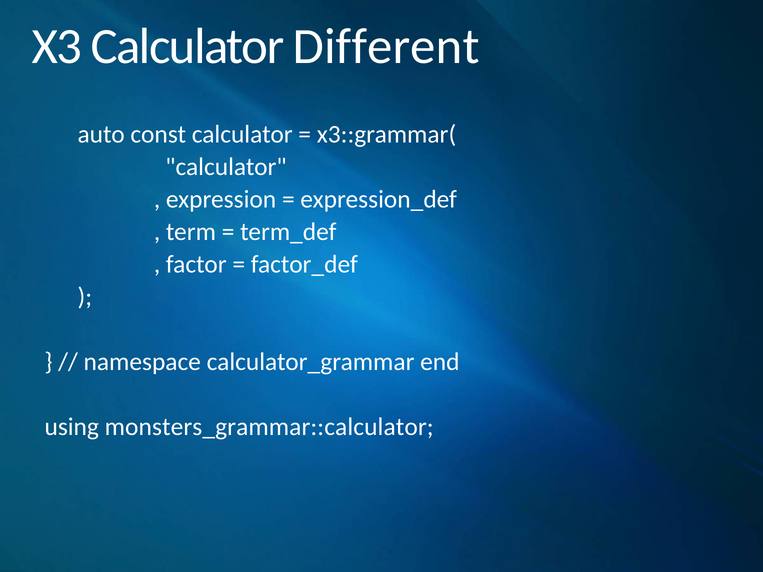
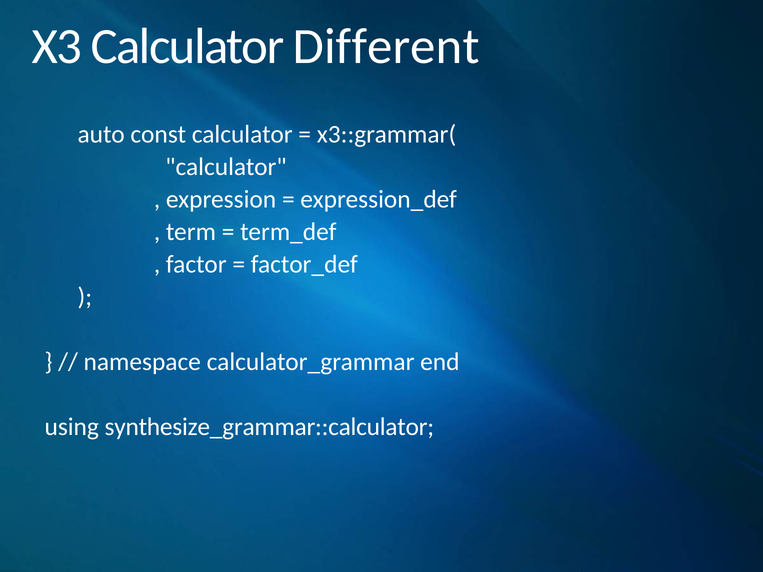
monsters_grammar::calculator: monsters_grammar::calculator -> synthesize_grammar::calculator
